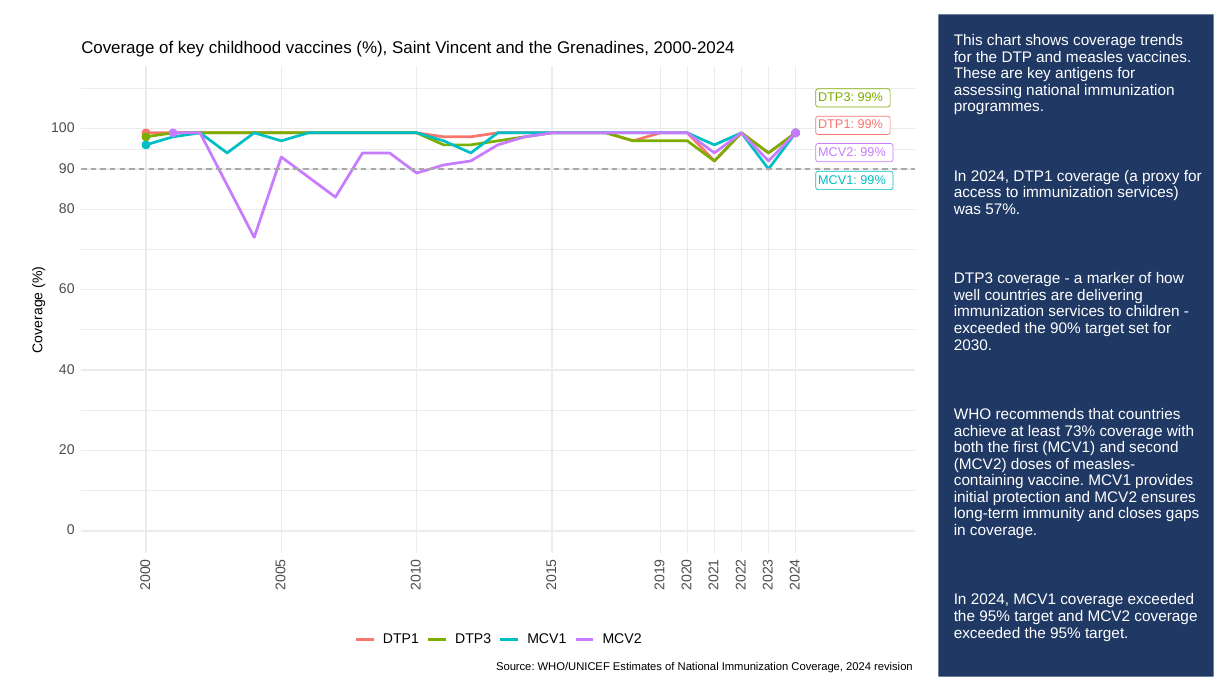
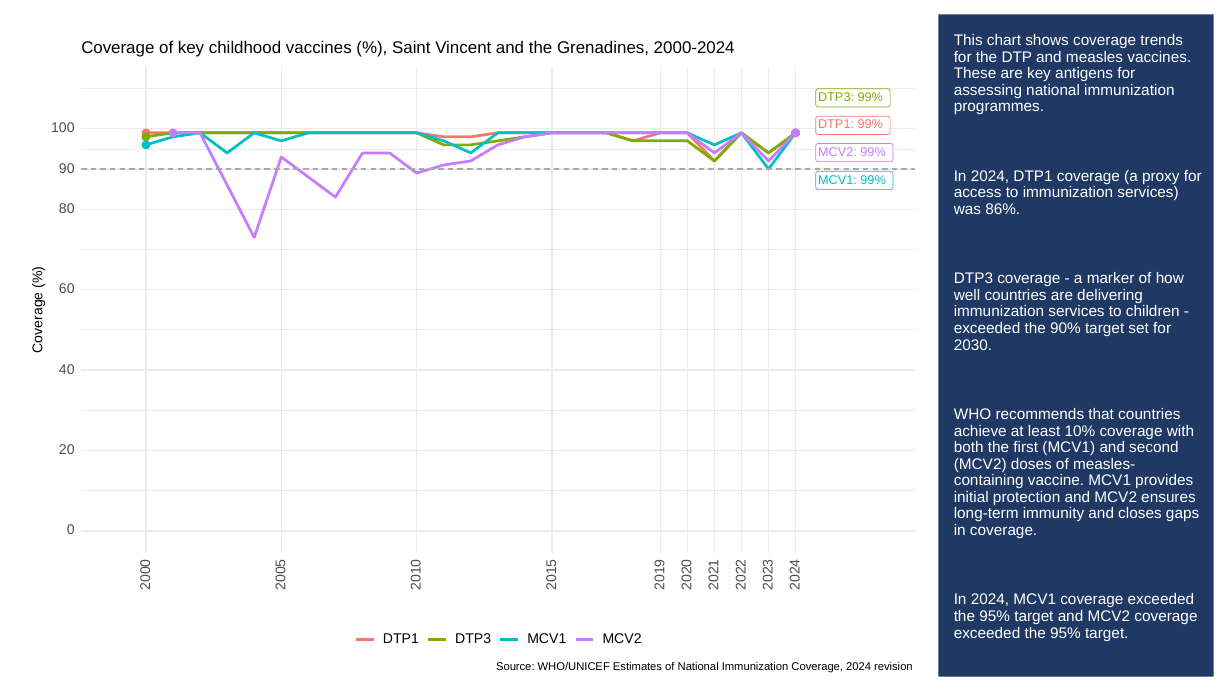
57%: 57% -> 86%
73%: 73% -> 10%
